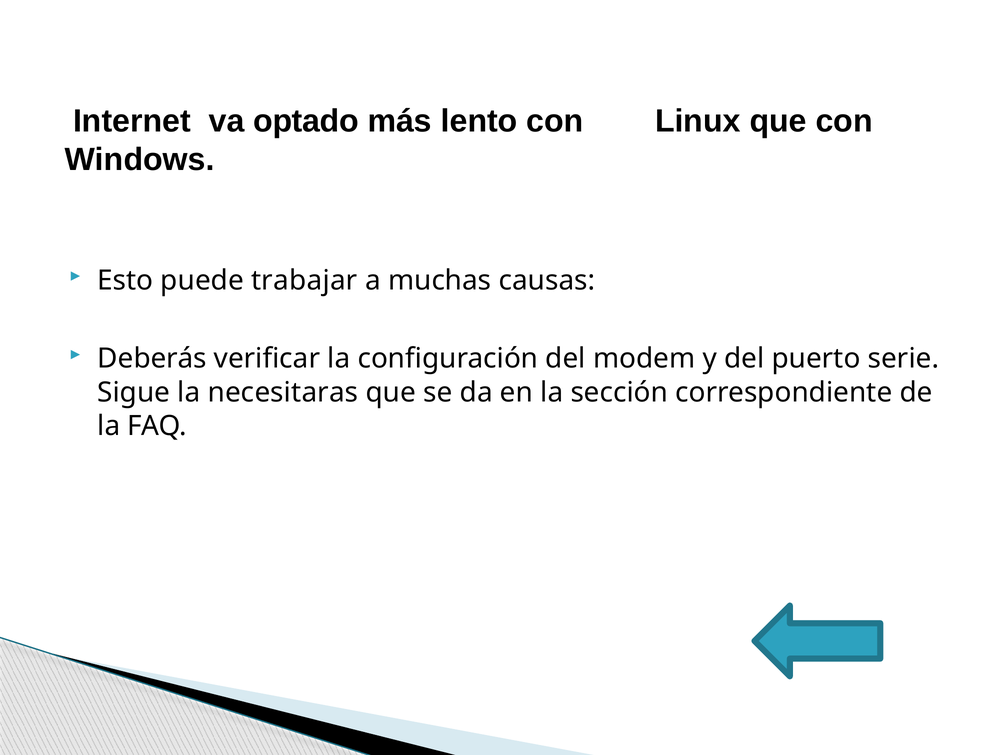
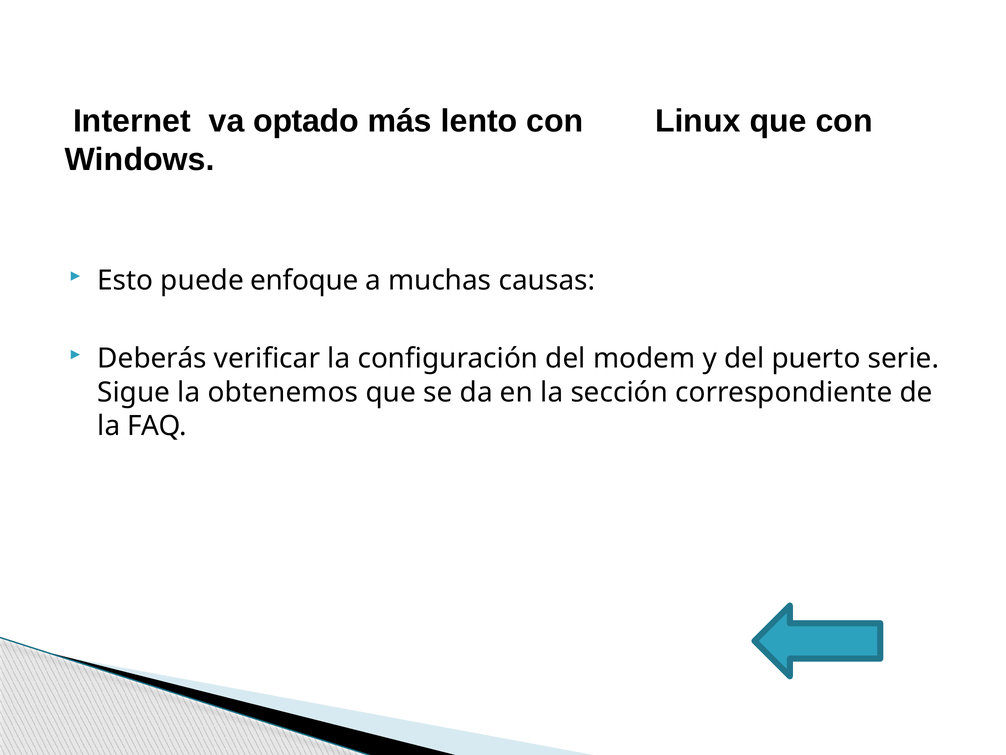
trabajar: trabajar -> enfoque
necesitaras: necesitaras -> obtenemos
